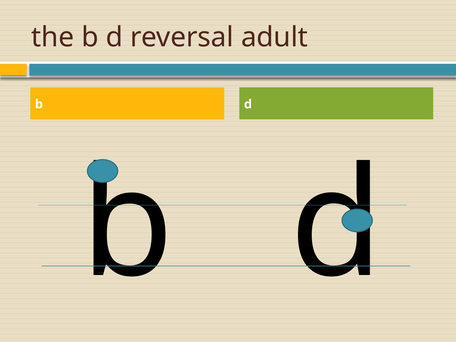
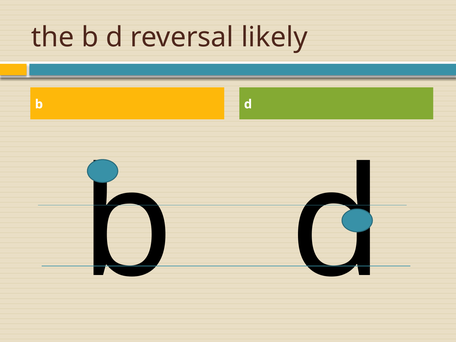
adult: adult -> likely
